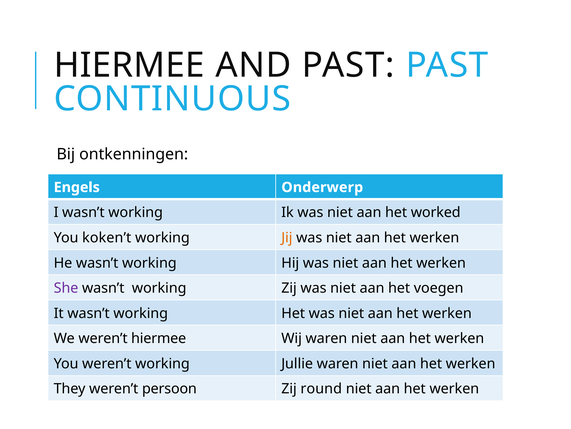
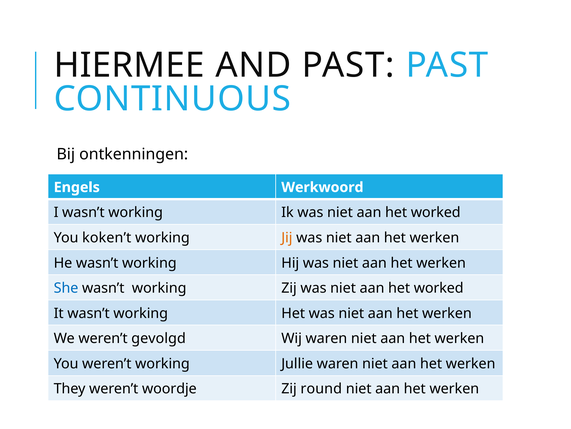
Onderwerp: Onderwerp -> Werkwoord
She colour: purple -> blue
voegen at (439, 288): voegen -> worked
weren’t hiermee: hiermee -> gevolgd
persoon: persoon -> woordje
